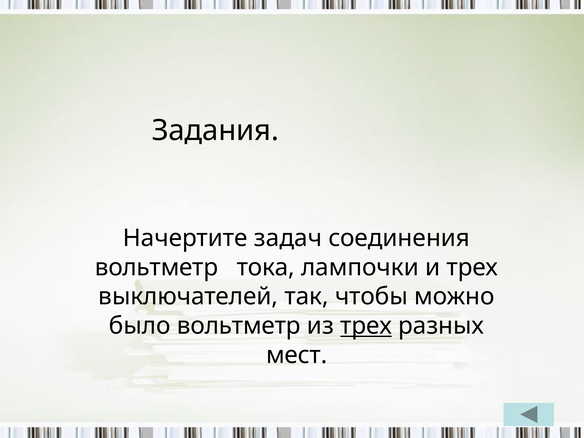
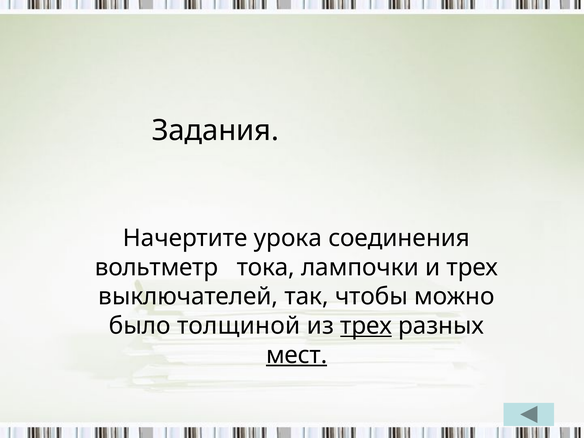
задач: задач -> урока
было вольтметр: вольтметр -> толщиной
мест underline: none -> present
